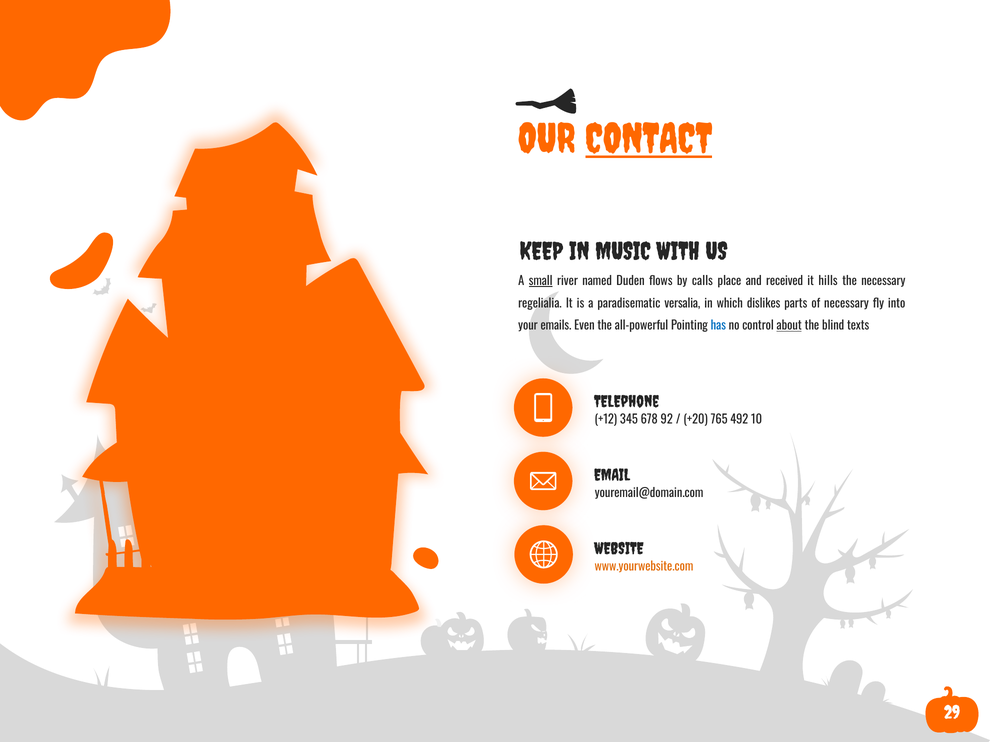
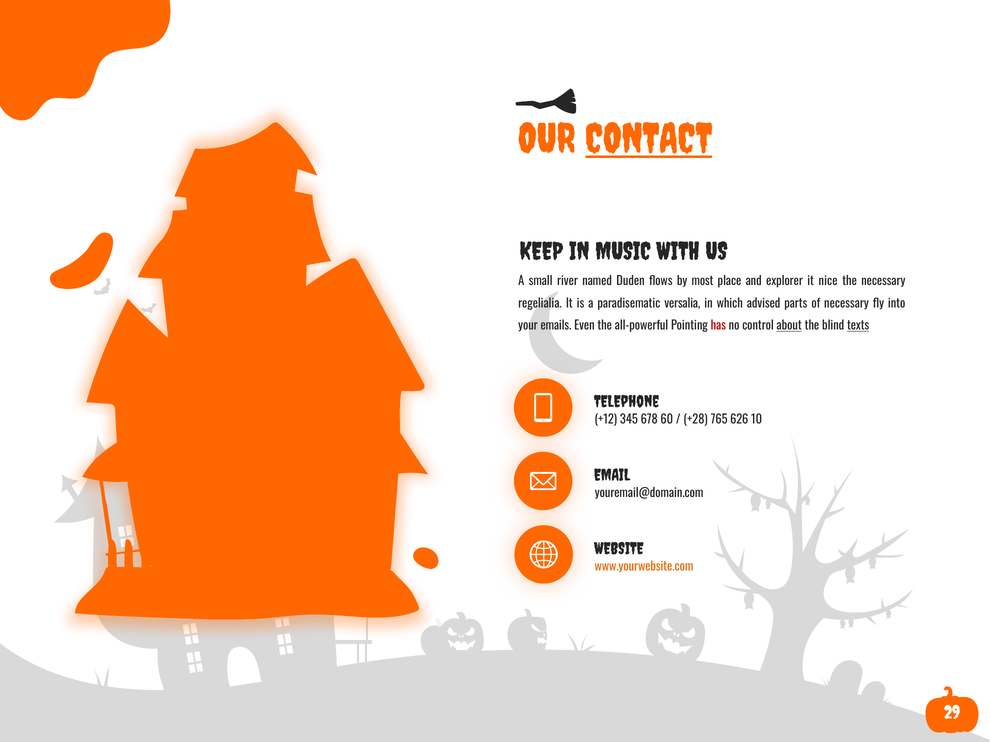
small underline: present -> none
calls: calls -> most
received: received -> explorer
hills: hills -> nice
dislikes: dislikes -> advised
has colour: blue -> red
texts underline: none -> present
92: 92 -> 60
+20: +20 -> +28
492: 492 -> 626
